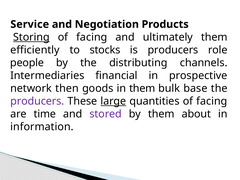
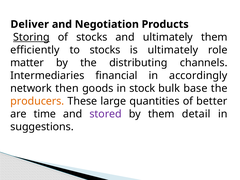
Service: Service -> Deliver
facing at (92, 37): facing -> stocks
is producers: producers -> ultimately
people: people -> matter
prospective: prospective -> accordingly
in them: them -> stock
producers at (37, 101) colour: purple -> orange
large underline: present -> none
quantities of facing: facing -> better
about: about -> detail
information: information -> suggestions
